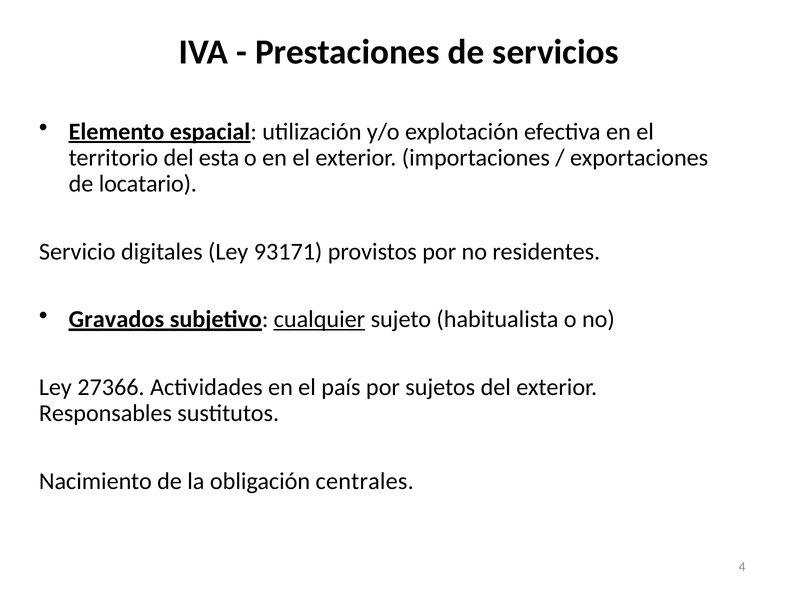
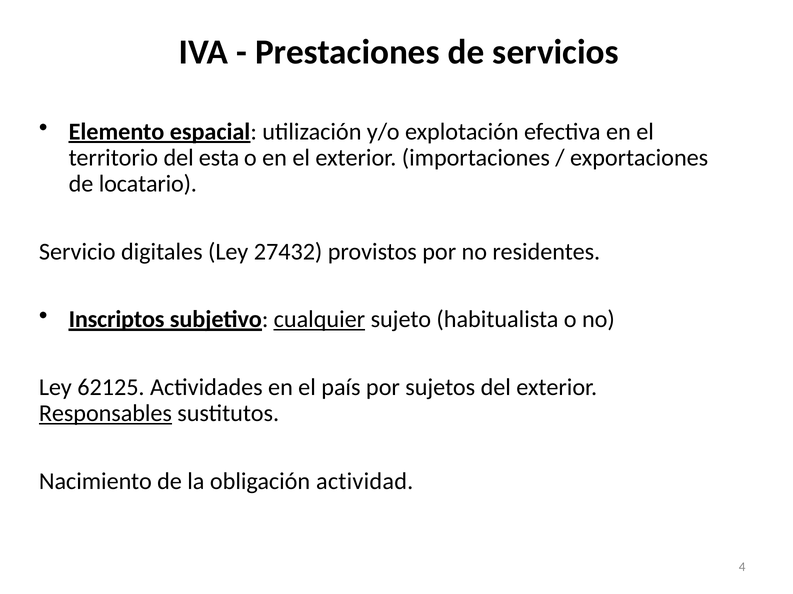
93171: 93171 -> 27432
Gravados: Gravados -> Inscriptos
27366: 27366 -> 62125
Responsables underline: none -> present
centrales: centrales -> actividad
